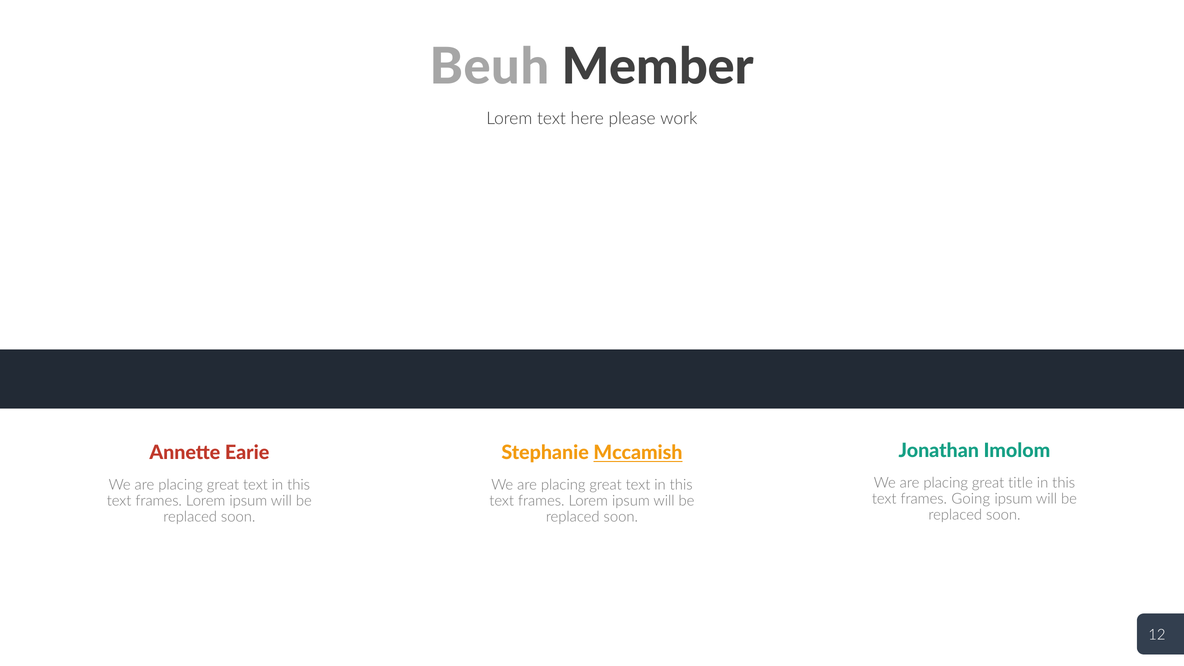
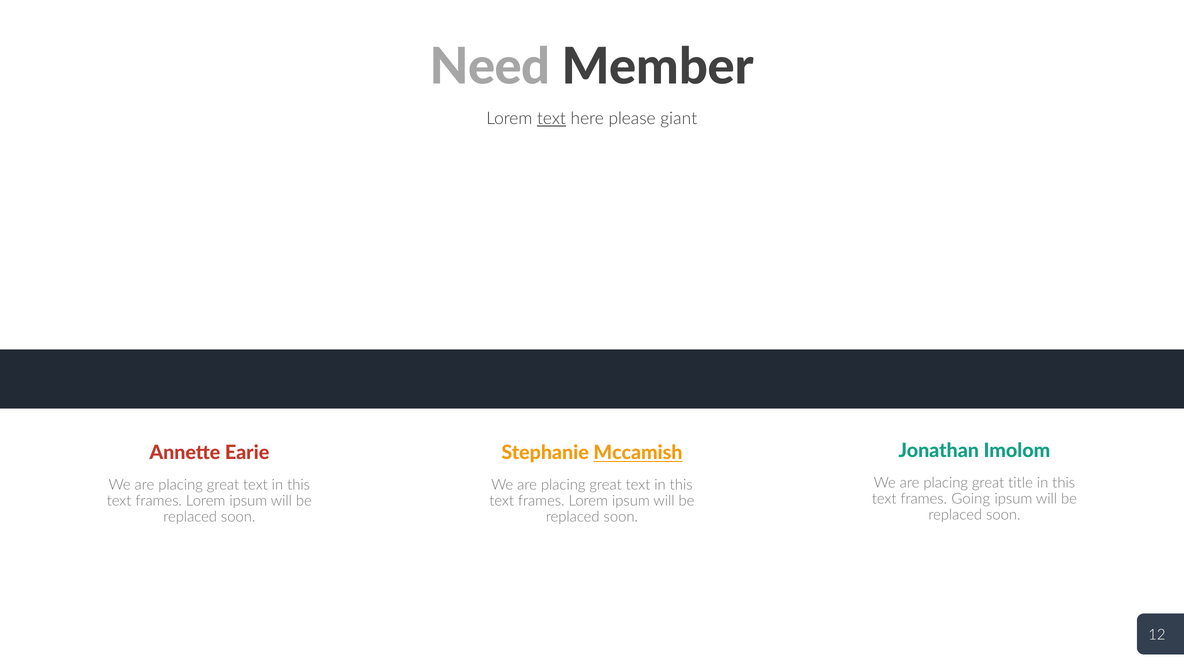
Beuh: Beuh -> Need
text at (551, 119) underline: none -> present
work: work -> giant
